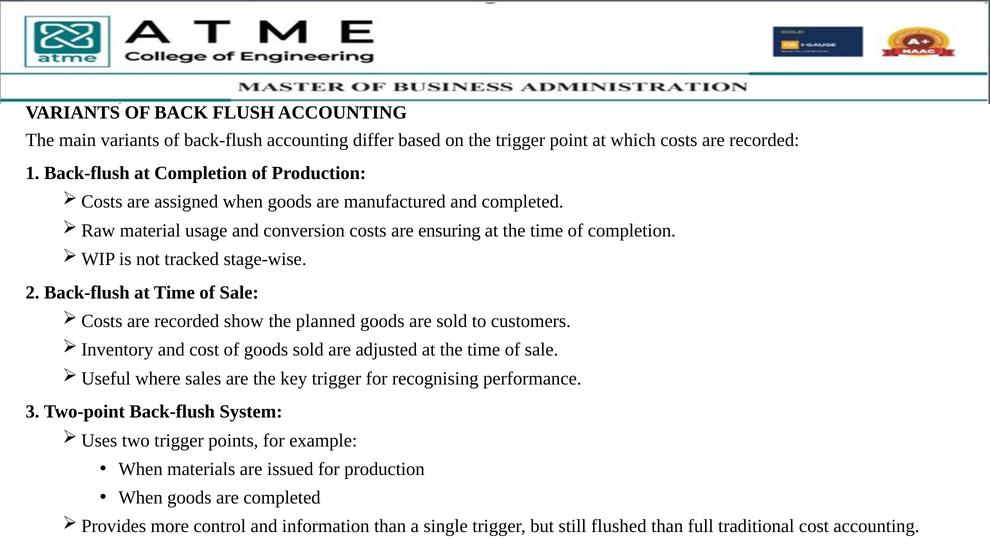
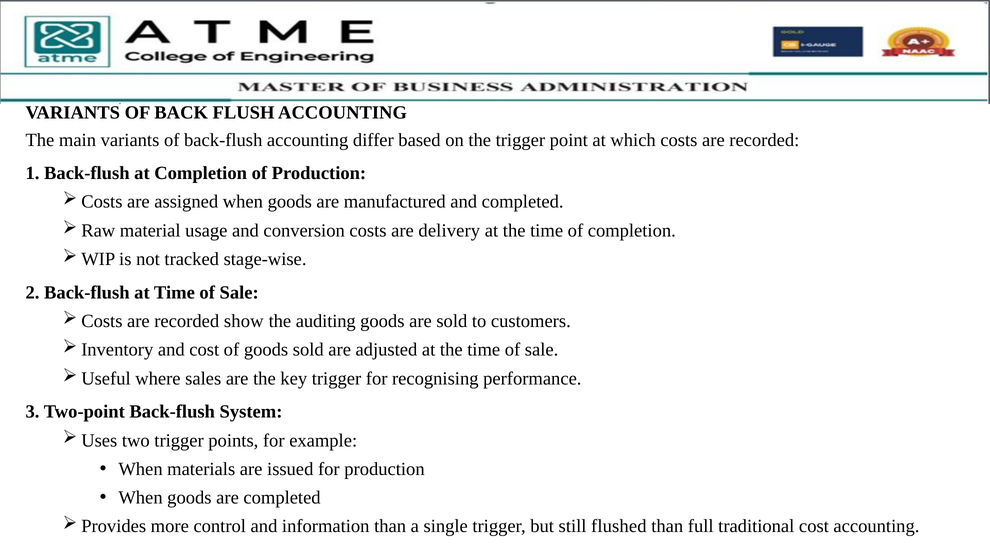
ensuring: ensuring -> delivery
planned: planned -> auditing
